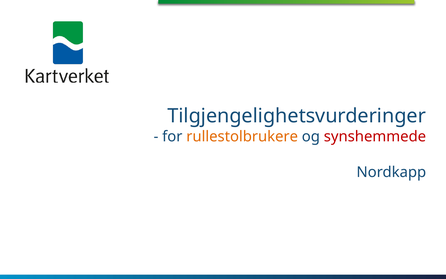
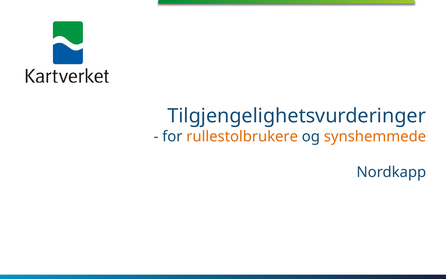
synshemmede colour: red -> orange
